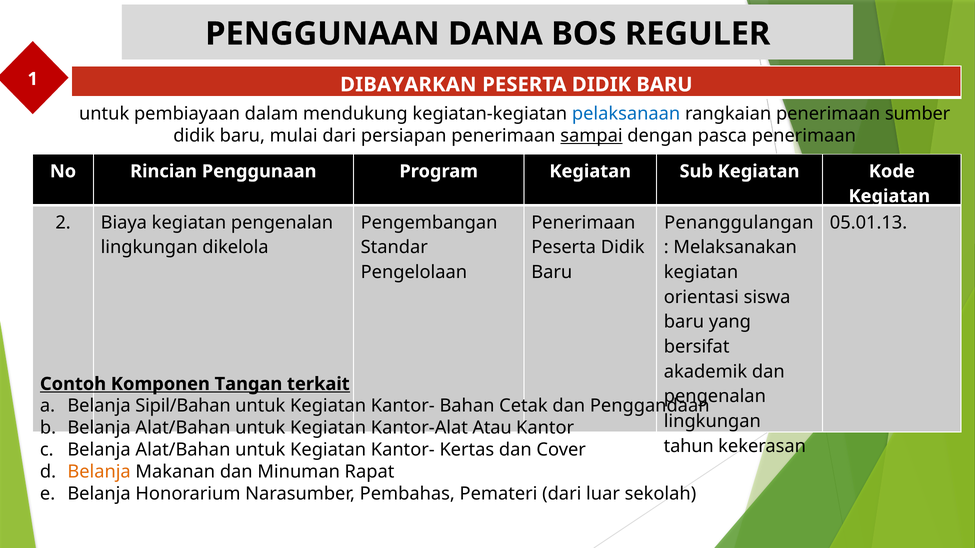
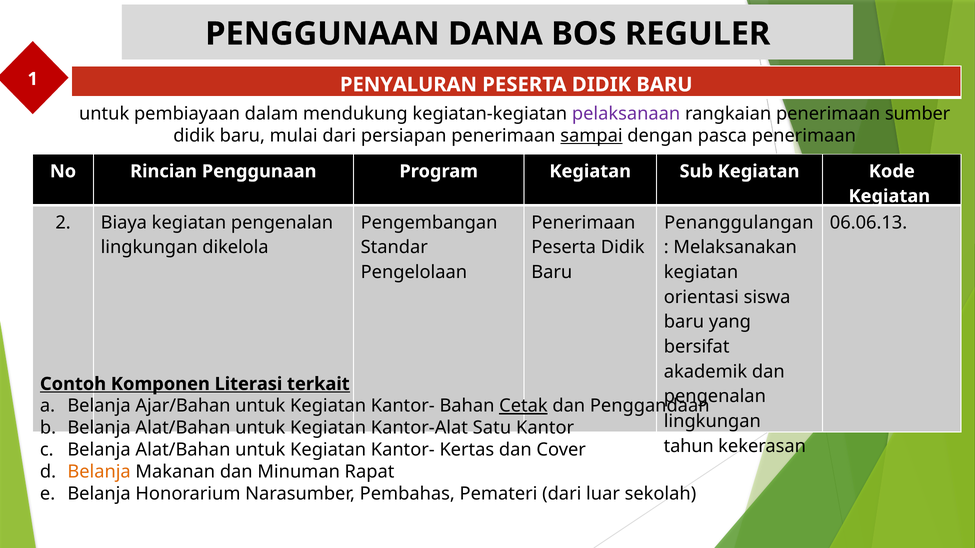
DIBAYARKAN: DIBAYARKAN -> PENYALURAN
pelaksanaan colour: blue -> purple
05.01.13: 05.01.13 -> 06.06.13
Tangan: Tangan -> Literasi
Sipil/Bahan: Sipil/Bahan -> Ajar/Bahan
Cetak underline: none -> present
Atau: Atau -> Satu
